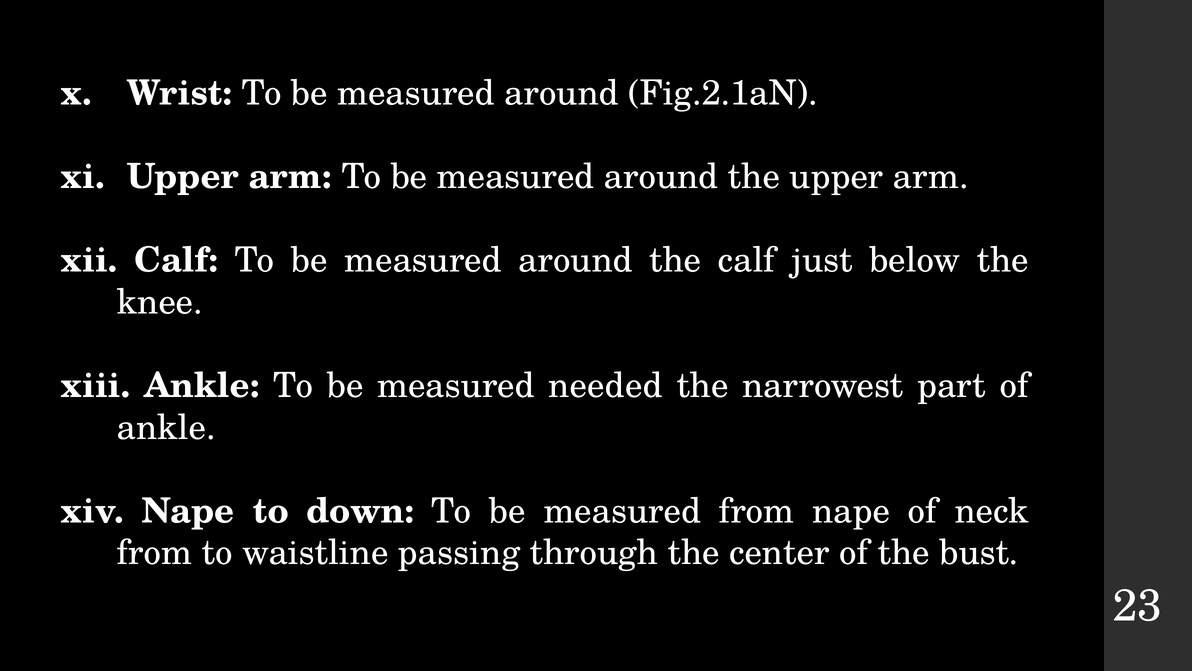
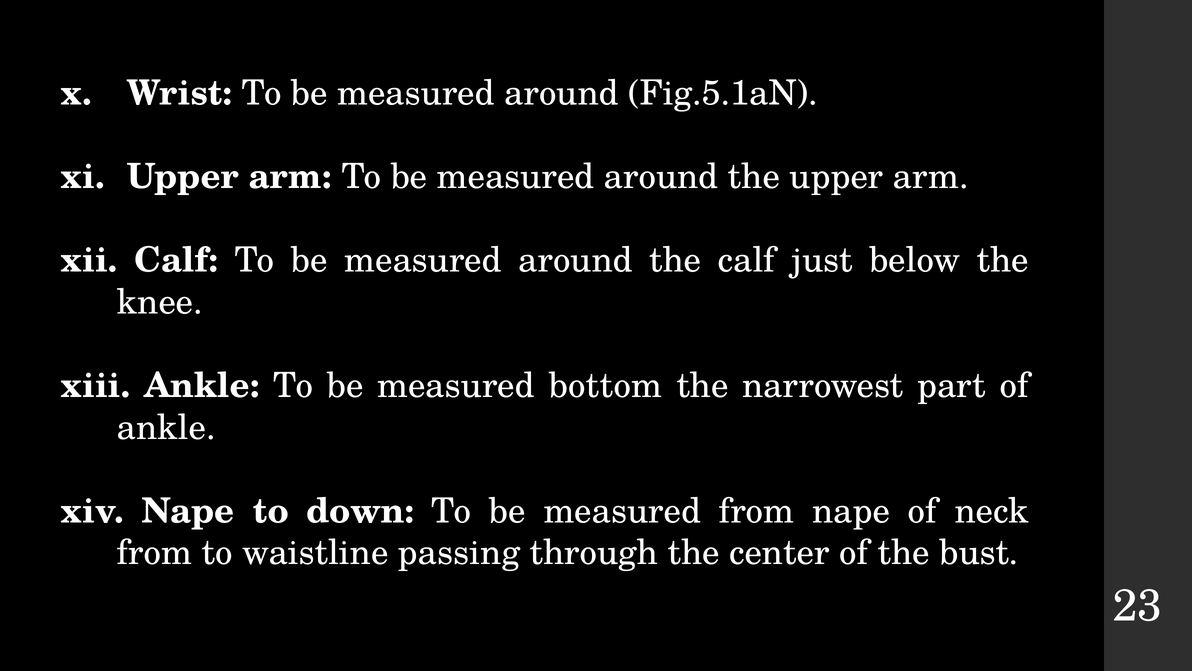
Fig.2.1aN: Fig.2.1aN -> Fig.5.1aN
needed: needed -> bottom
